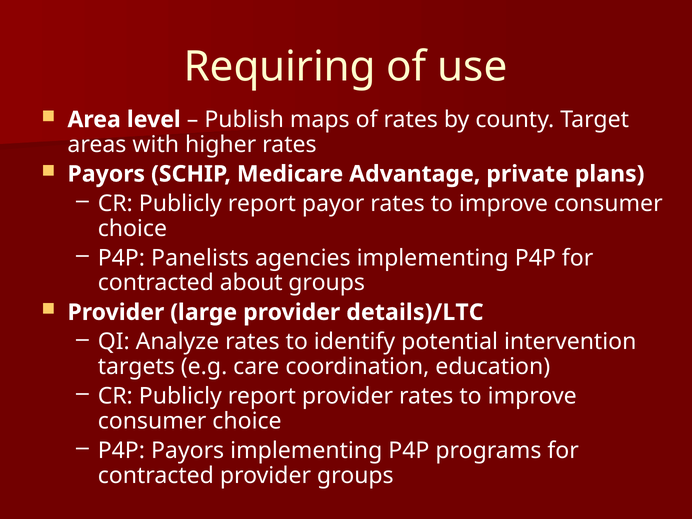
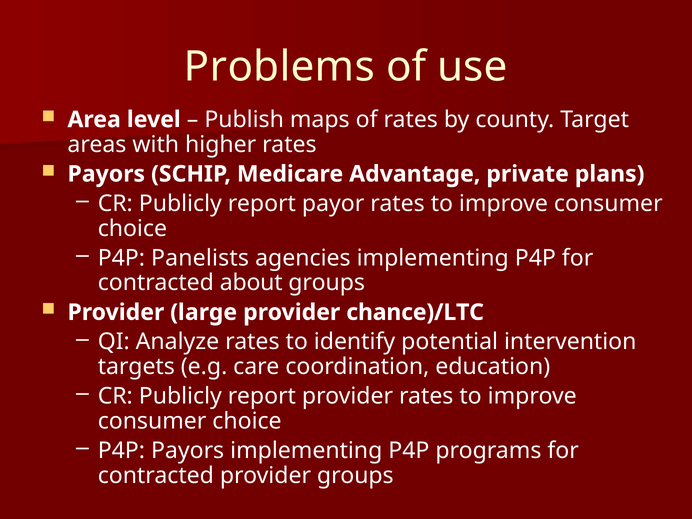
Requiring: Requiring -> Problems
details)/LTC: details)/LTC -> chance)/LTC
